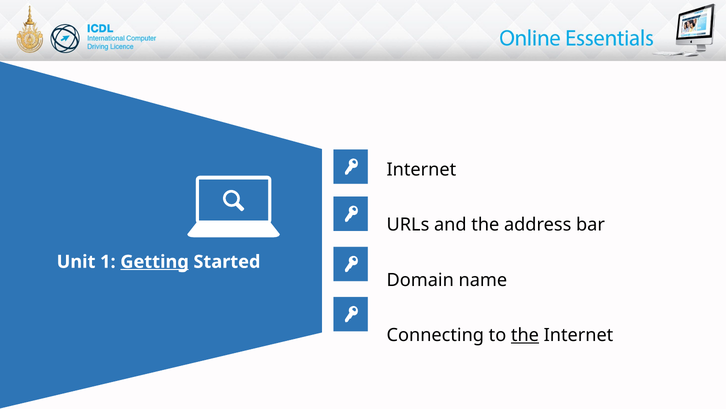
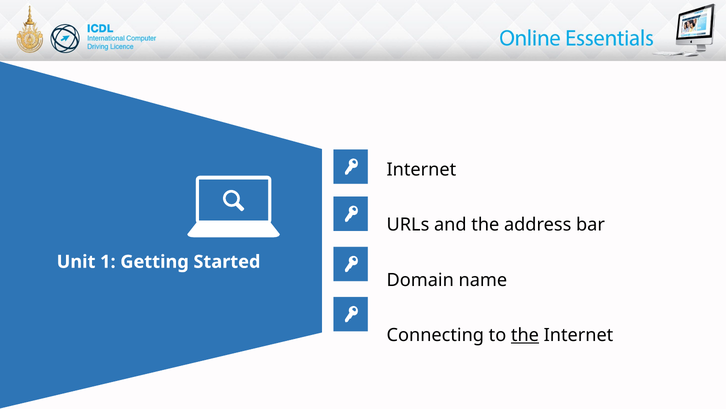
Getting underline: present -> none
